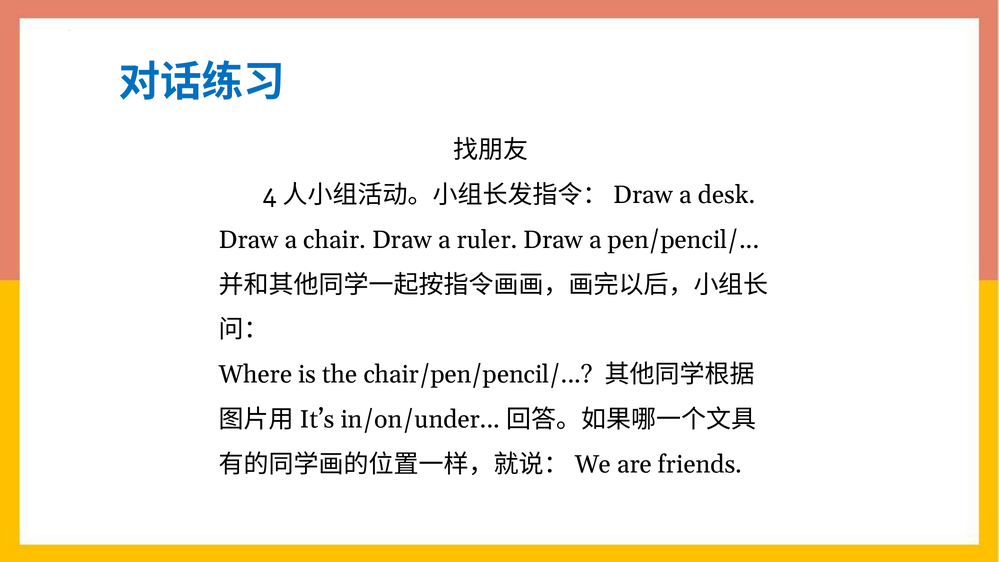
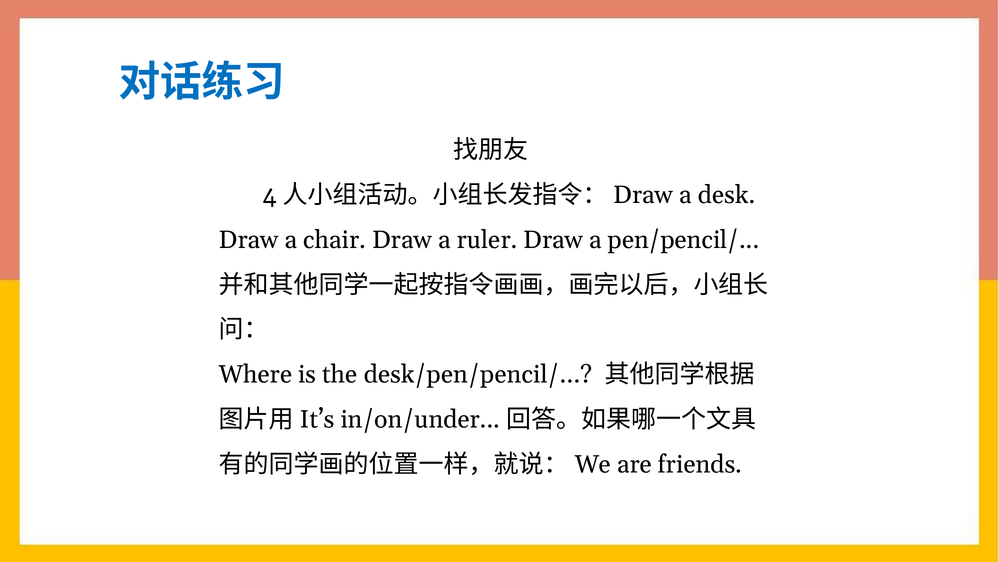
chair/pen/pencil/: chair/pen/pencil/ -> desk/pen/pencil/
